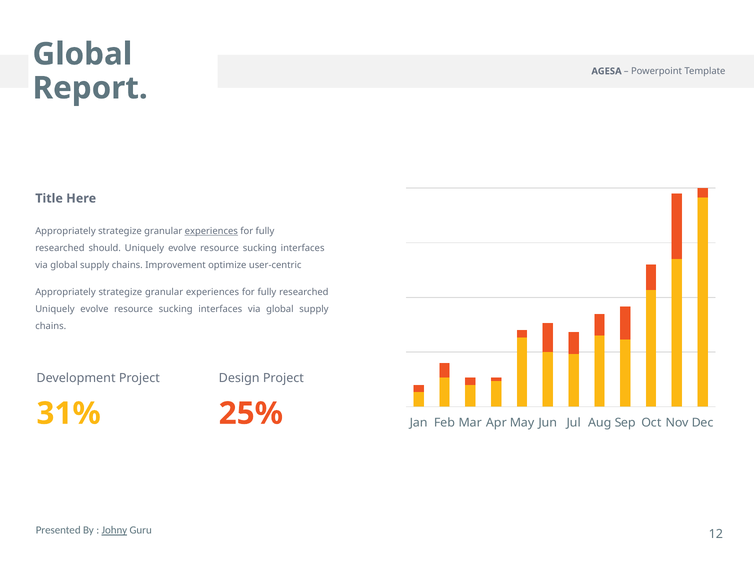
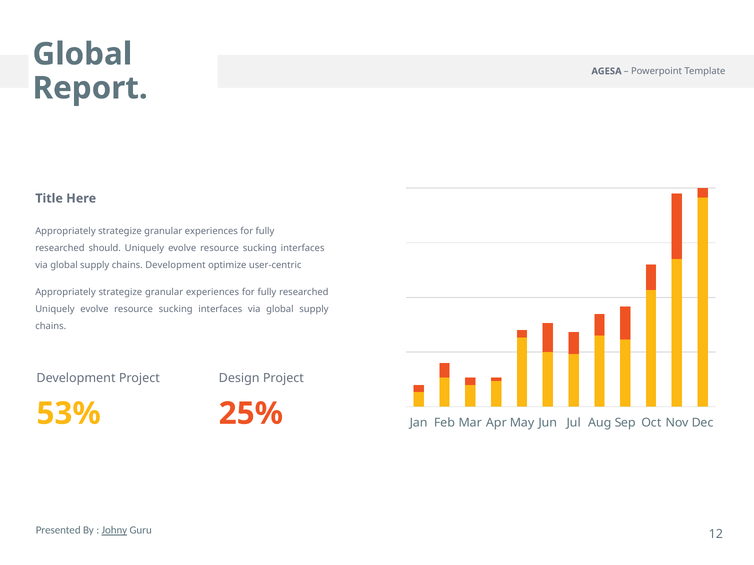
experiences at (211, 231) underline: present -> none
Improvement at (175, 265): Improvement -> Development
31%: 31% -> 53%
